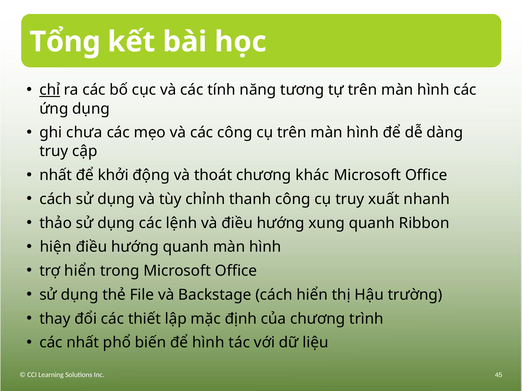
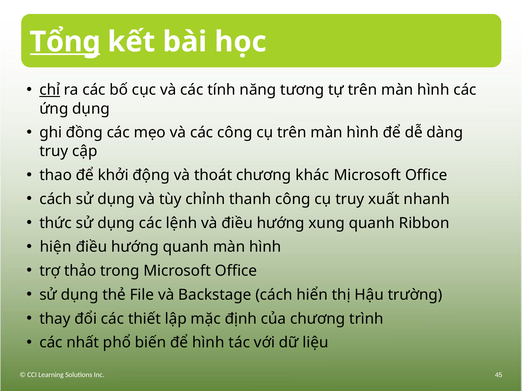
Tổng underline: none -> present
chưa: chưa -> đồng
nhất at (56, 175): nhất -> thao
thảo: thảo -> thức
trợ hiển: hiển -> thảo
